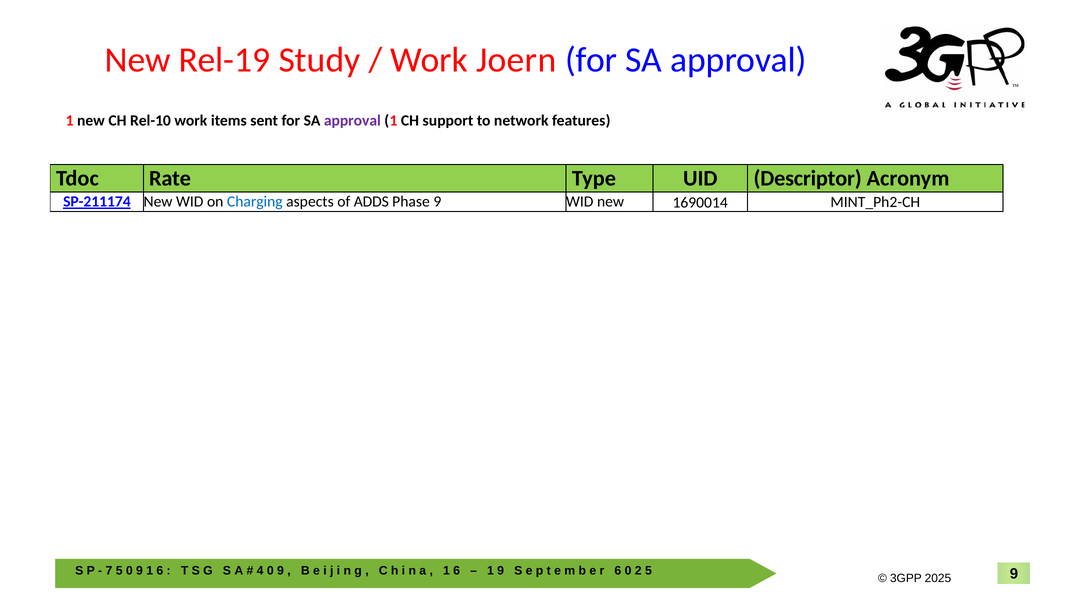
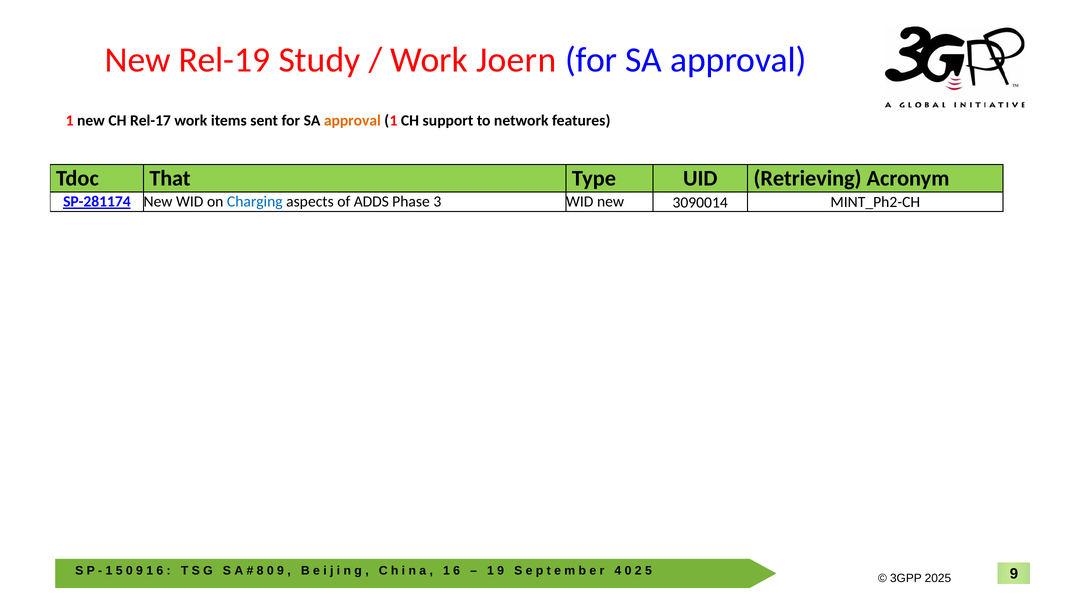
Rel-10: Rel-10 -> Rel-17
approval at (352, 121) colour: purple -> orange
Rate: Rate -> That
Descriptor: Descriptor -> Retrieving
SP-211174: SP-211174 -> SP-281174
Phase 9: 9 -> 3
1690014: 1690014 -> 3090014
7 at (109, 571): 7 -> 1
4: 4 -> 8
6 at (618, 571): 6 -> 4
